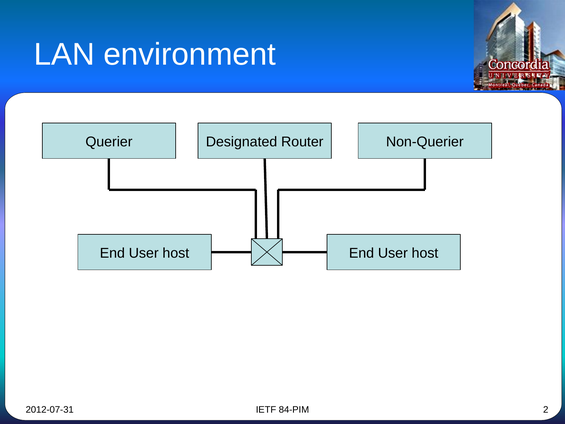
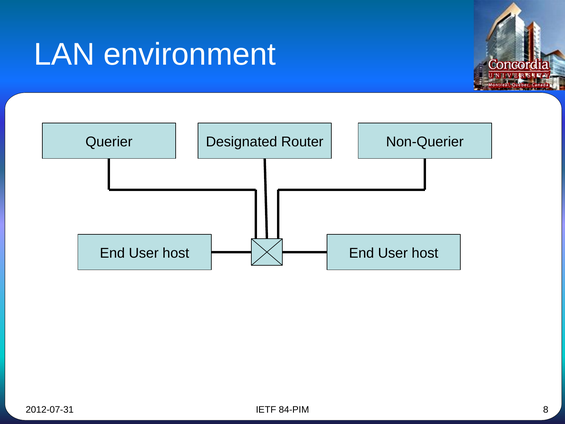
2: 2 -> 8
